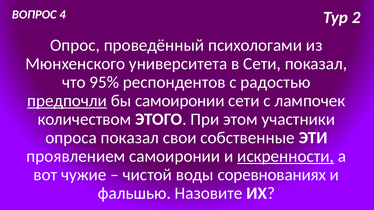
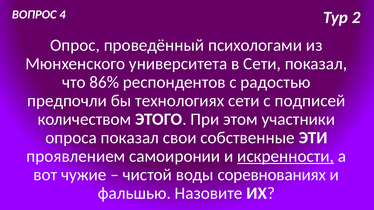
95%: 95% -> 86%
предпочли underline: present -> none
бы самоиронии: самоиронии -> технологиях
лампочек: лампочек -> подписей
